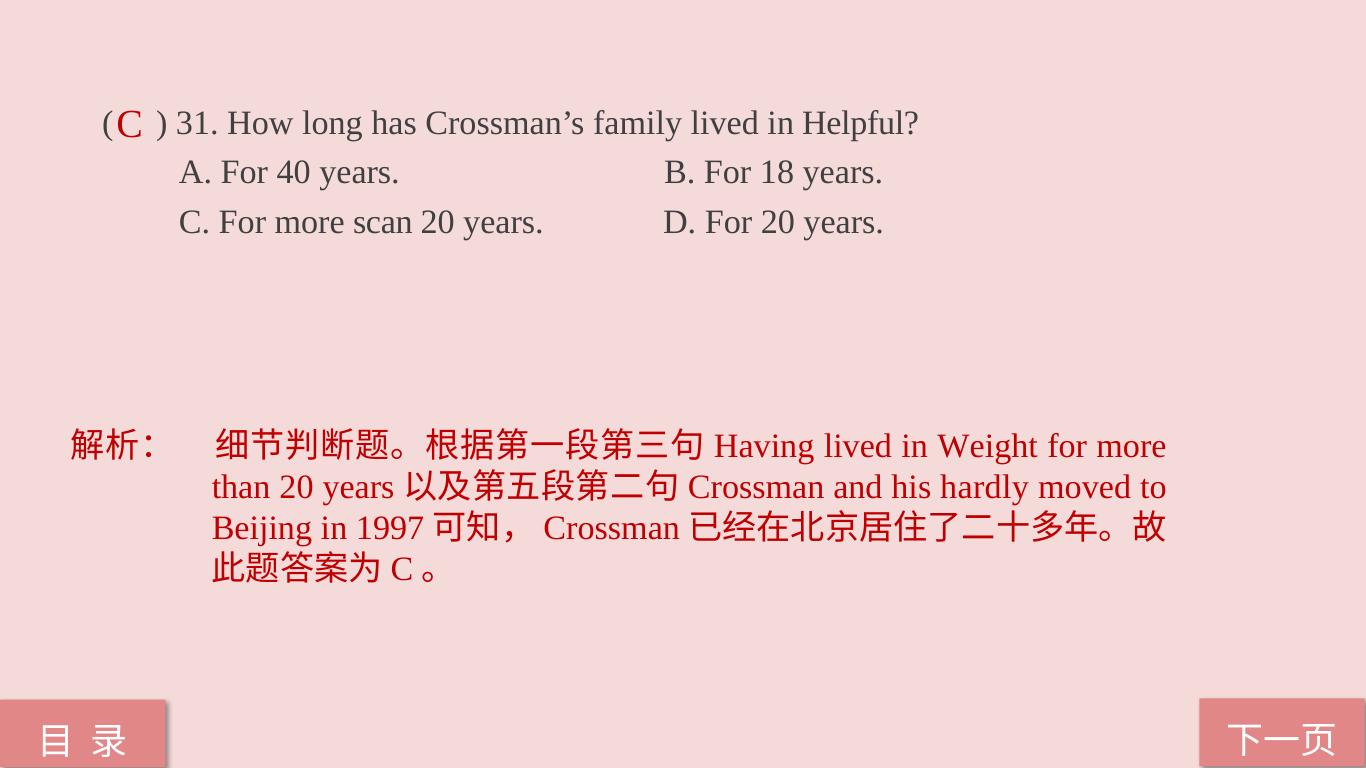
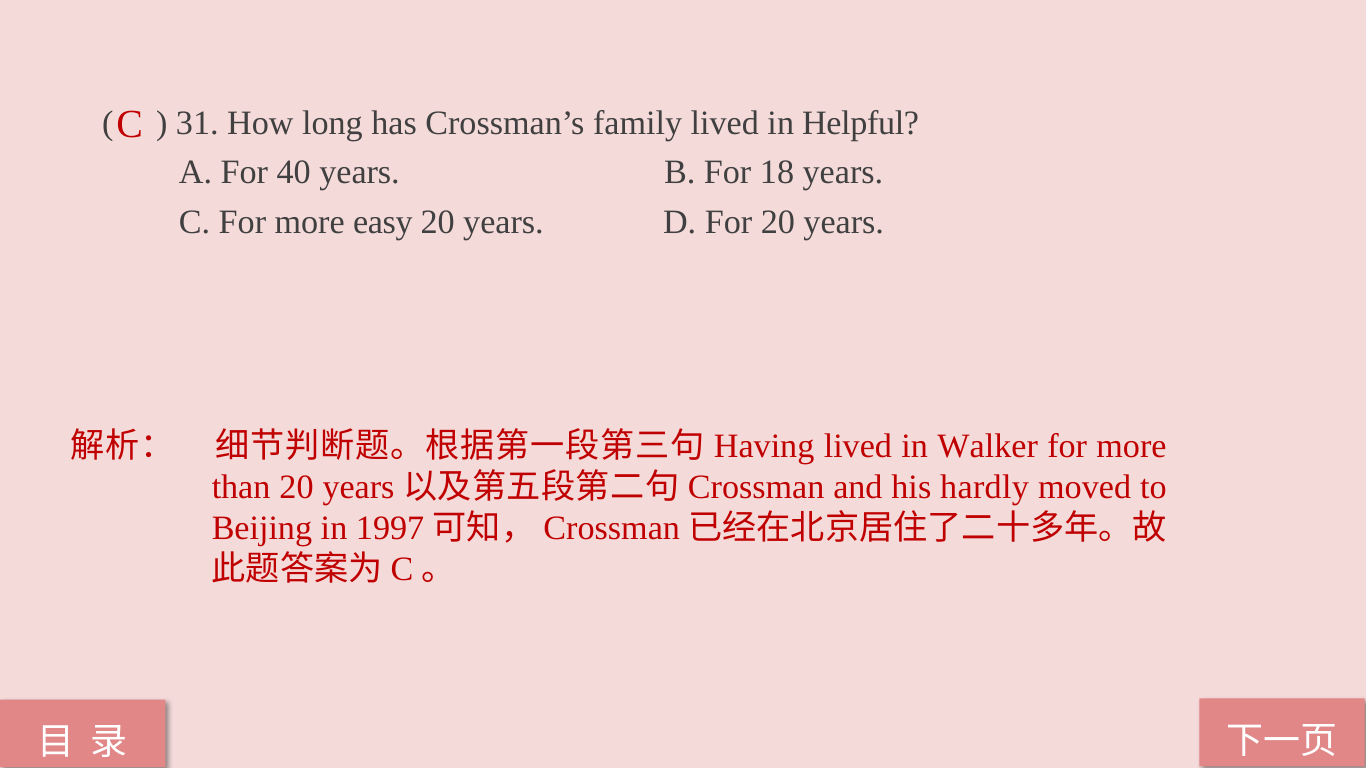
scan: scan -> easy
Weight: Weight -> Walker
